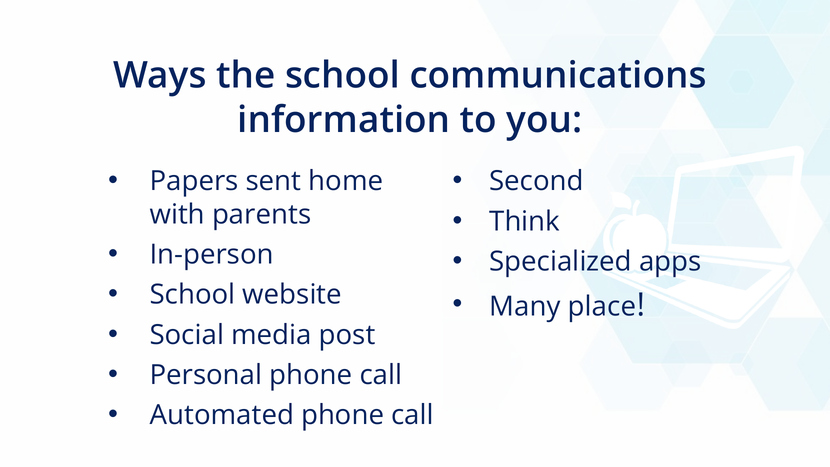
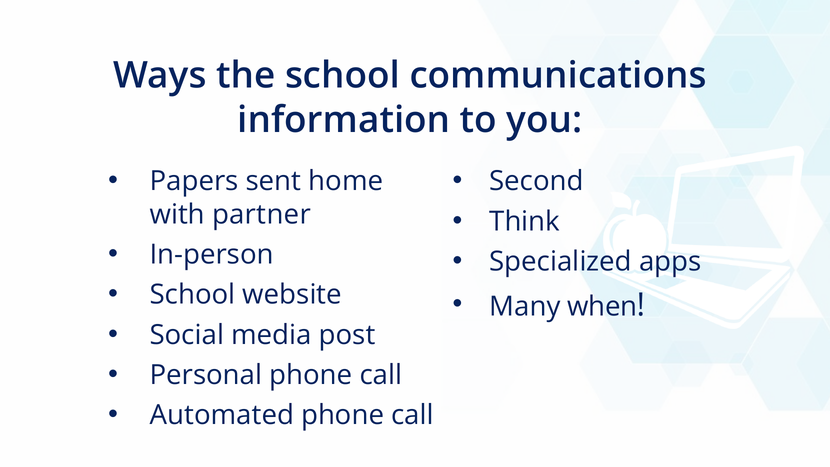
parents: parents -> partner
place: place -> when
